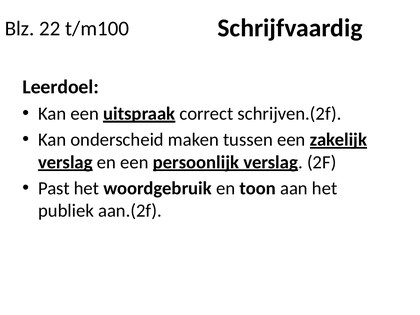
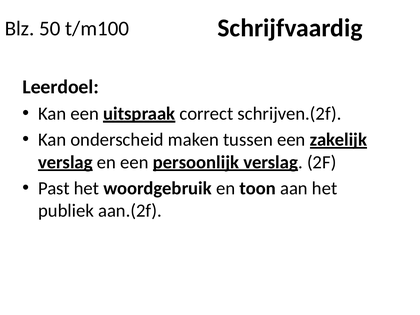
22: 22 -> 50
